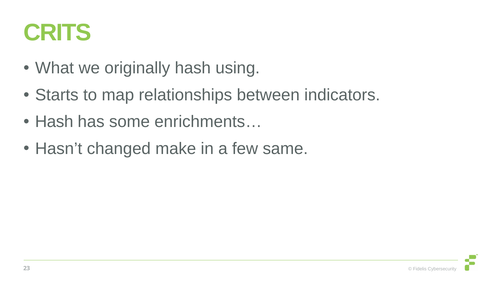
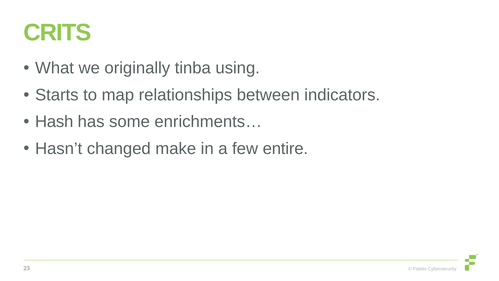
originally hash: hash -> tinba
same: same -> entire
